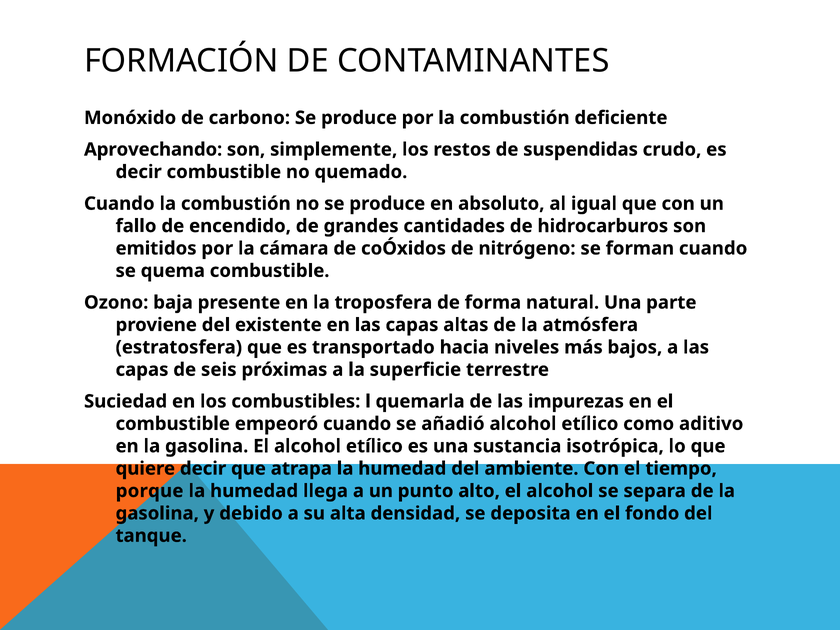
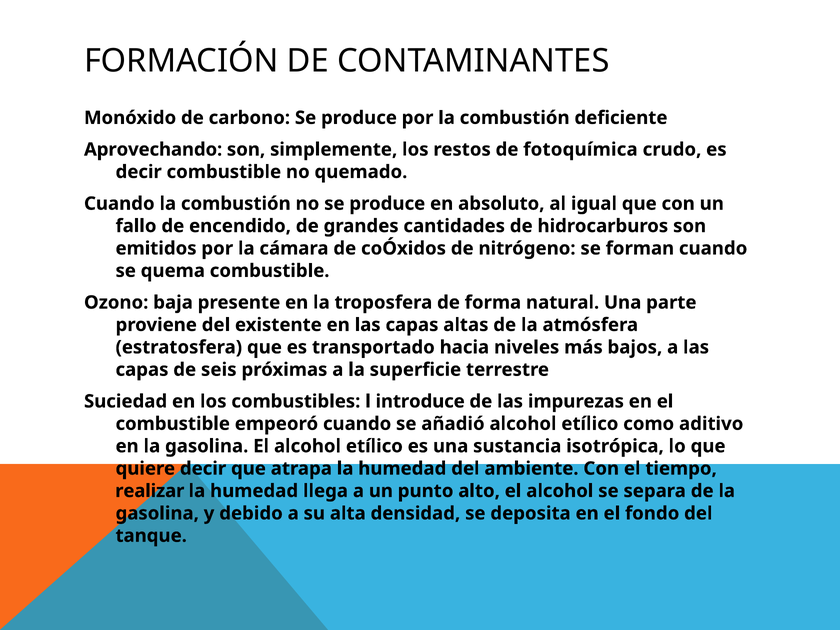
suspendidas: suspendidas -> fotoquímica
quemarla: quemarla -> introduce
porque: porque -> realizar
